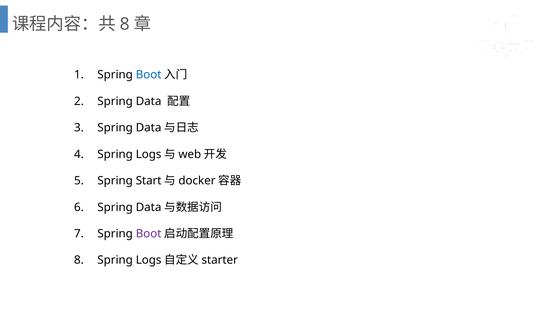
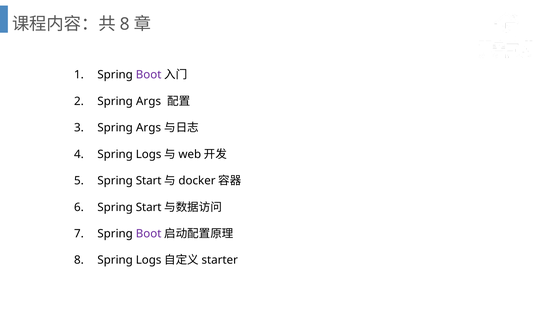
Boot at (149, 75) colour: blue -> purple
Data at (149, 101): Data -> Args
Data at (149, 128): Data -> Args
Data at (149, 207): Data -> Start
